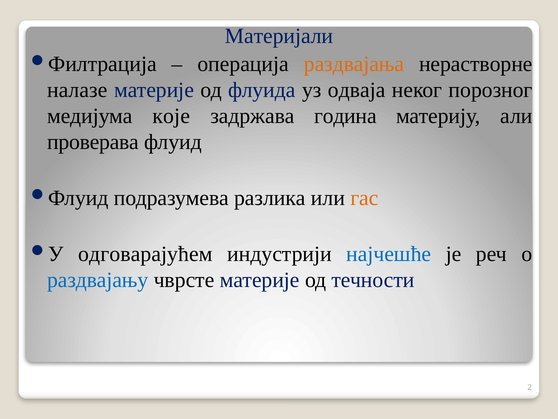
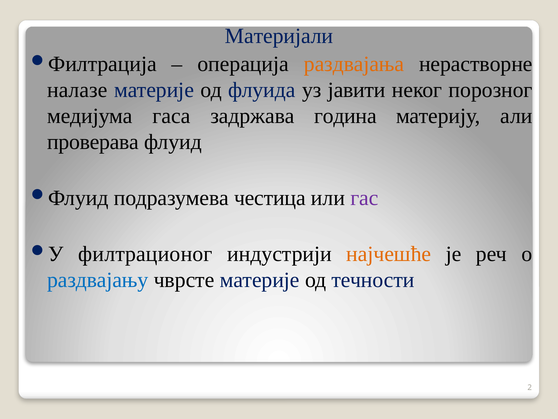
одваја: одваја -> јавити
које: које -> гаса
разлика: разлика -> честица
гас colour: orange -> purple
одговарајућем: одговарајућем -> филтрационог
најчешће colour: blue -> orange
